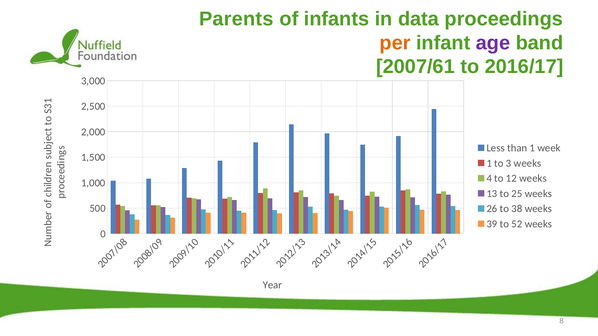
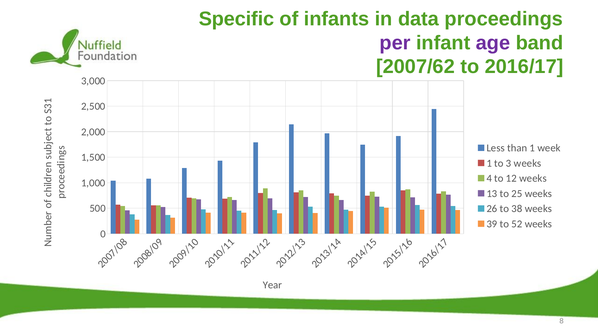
Parents: Parents -> Specific
per colour: orange -> purple
2007/61: 2007/61 -> 2007/62
